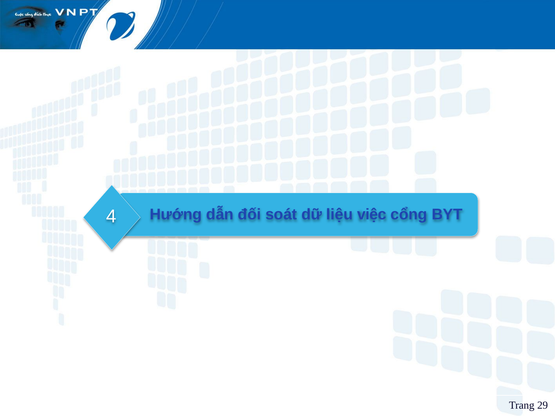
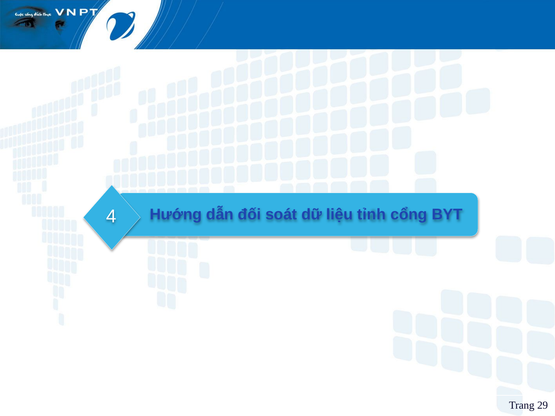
việc: việc -> tỉnh
